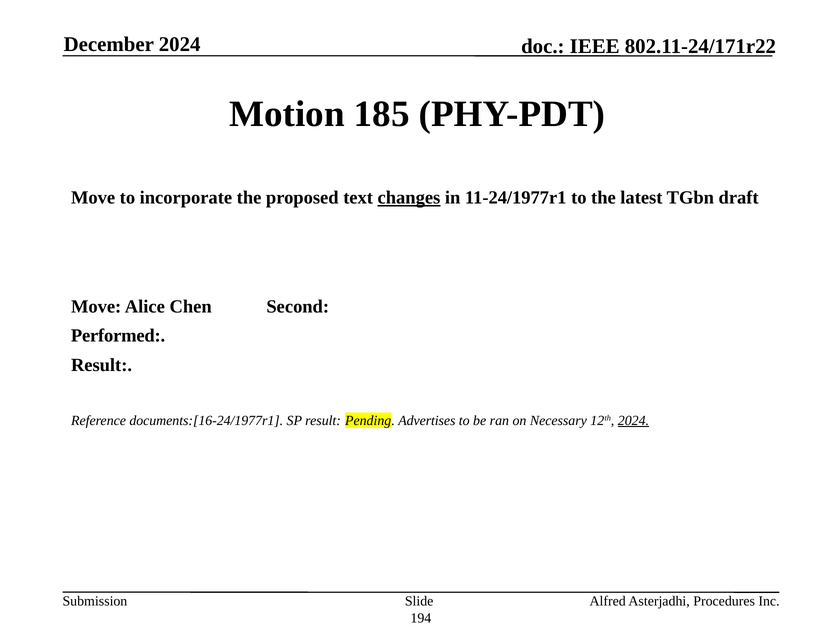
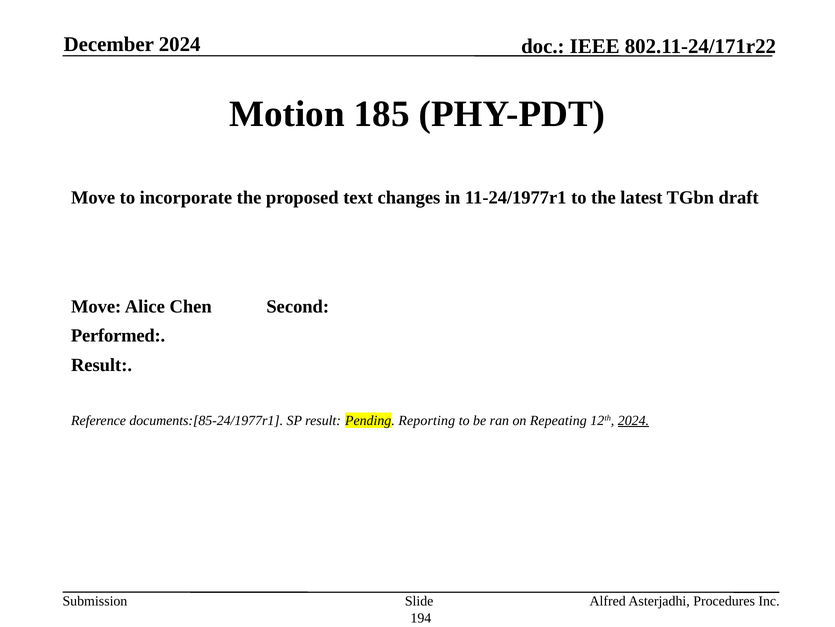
changes underline: present -> none
documents:[16-24/1977r1: documents:[16-24/1977r1 -> documents:[85-24/1977r1
Advertises: Advertises -> Reporting
Necessary: Necessary -> Repeating
